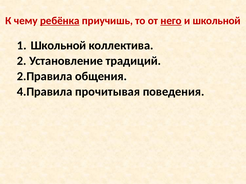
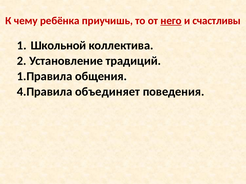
ребёнка underline: present -> none
и школьной: школьной -> счастливы
2.Правила: 2.Правила -> 1.Правила
прочитывая: прочитывая -> объединяет
